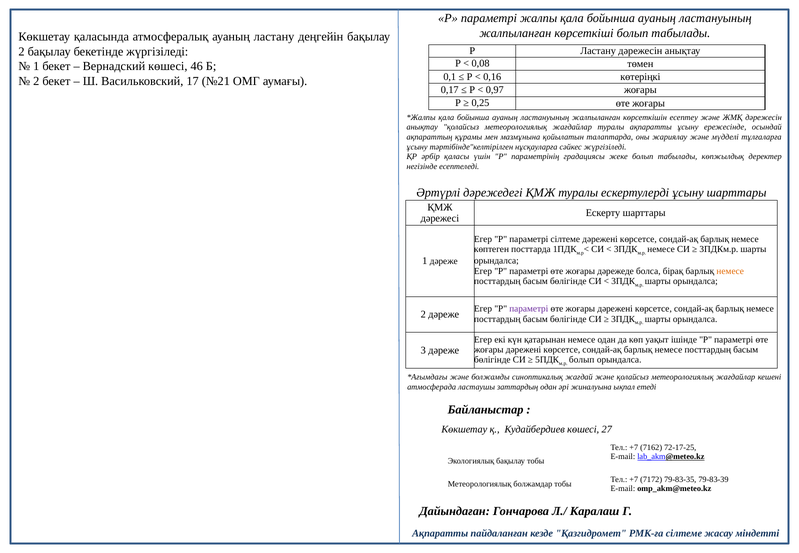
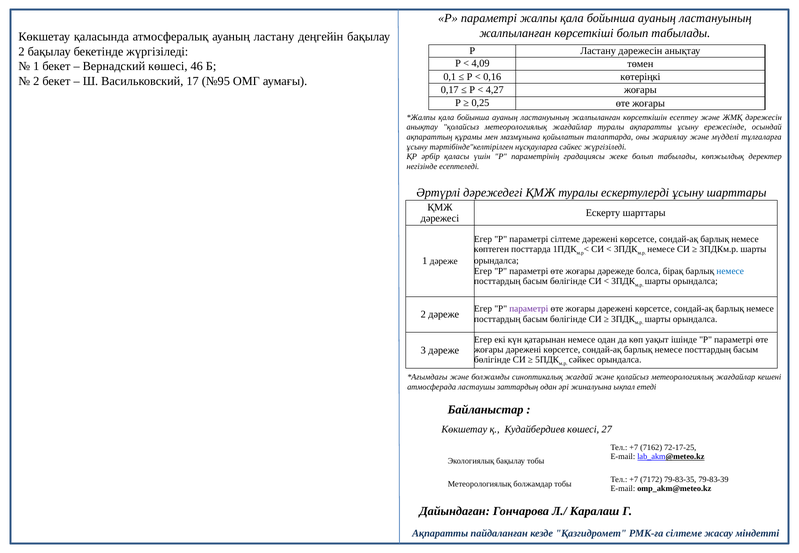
0,08: 0,08 -> 4,09
№21: №21 -> №95
0,97: 0,97 -> 4,27
немесе at (730, 271) colour: orange -> blue
болып at (582, 360): болып -> сәйкес
